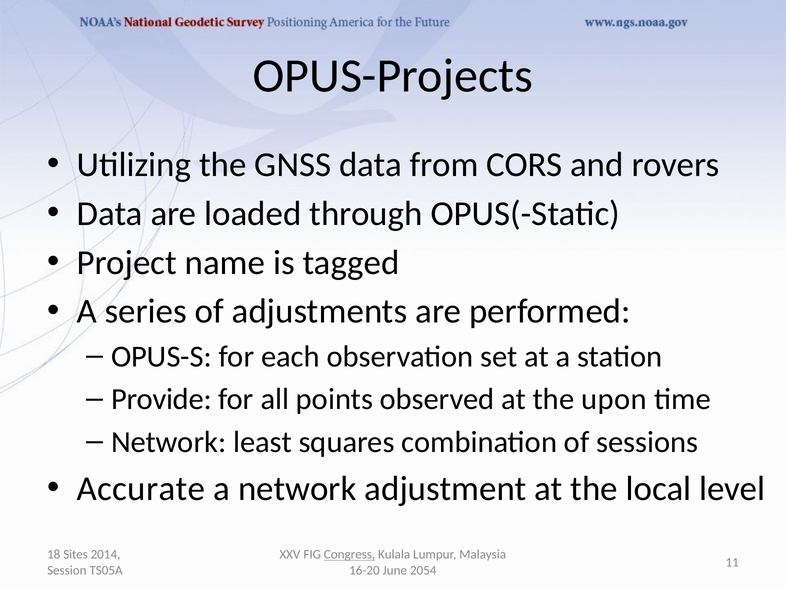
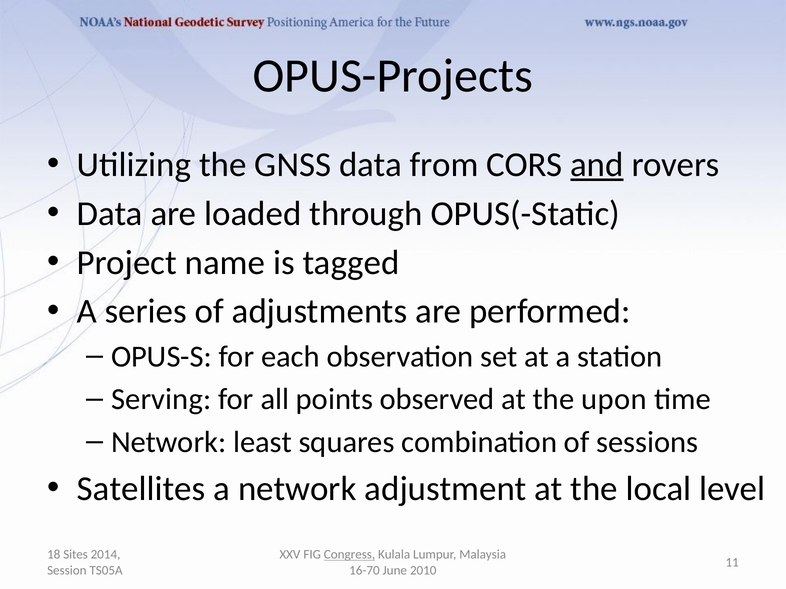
and underline: none -> present
Provide: Provide -> Serving
Accurate: Accurate -> Satellites
16-20: 16-20 -> 16-70
2054: 2054 -> 2010
